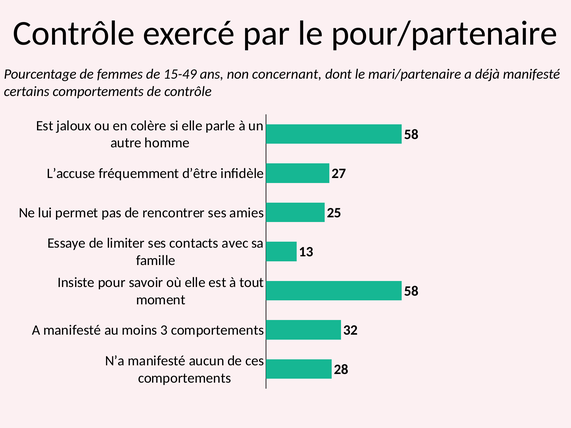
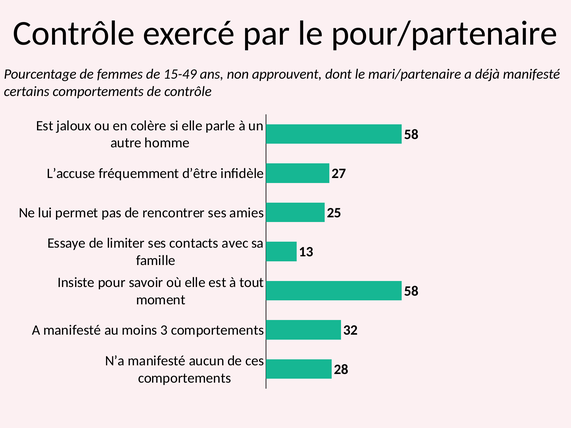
concernant: concernant -> approuvent
